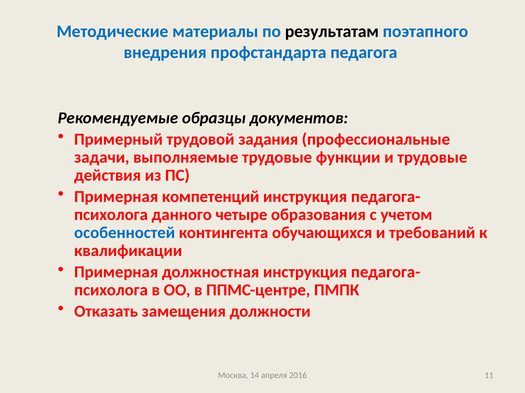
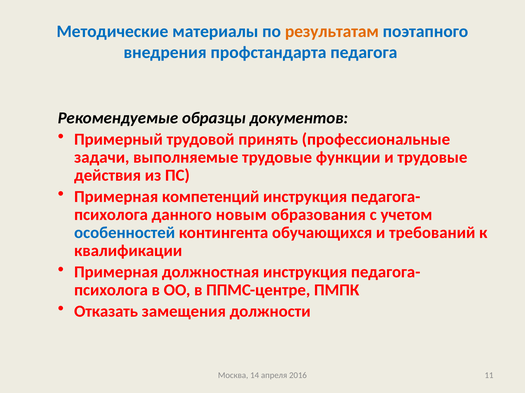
результатам colour: black -> orange
задания: задания -> принять
четыре: четыре -> новым
